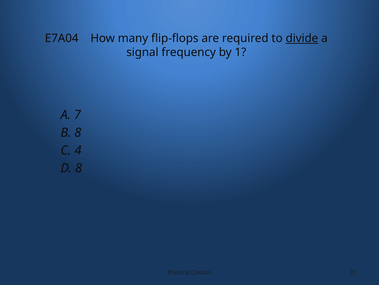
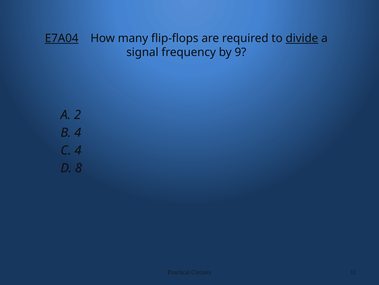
E7A04 underline: none -> present
1: 1 -> 9
7: 7 -> 2
B 8: 8 -> 4
